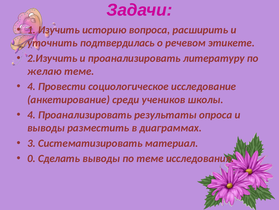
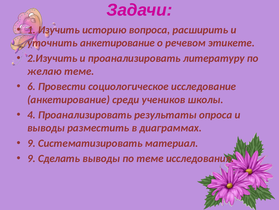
уточнить подтвердилась: подтвердилась -> анкетирование
4 at (31, 86): 4 -> 6
3 at (31, 143): 3 -> 9
0 at (31, 158): 0 -> 9
